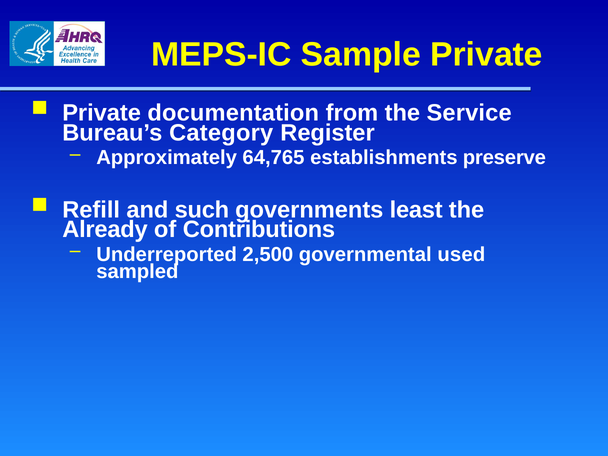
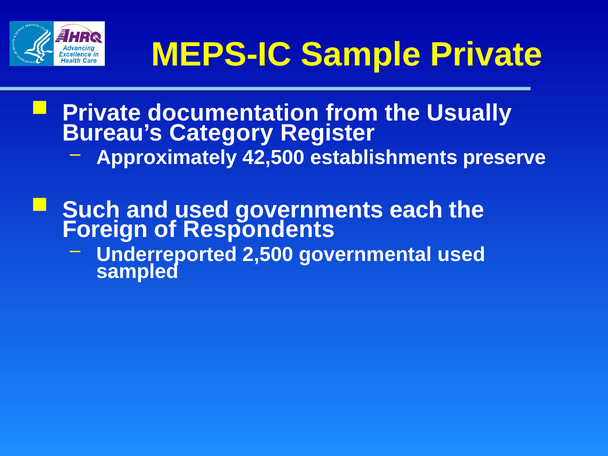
Service: Service -> Usually
64,765: 64,765 -> 42,500
Refill: Refill -> Such
and such: such -> used
least: least -> each
Already: Already -> Foreign
Contributions: Contributions -> Respondents
